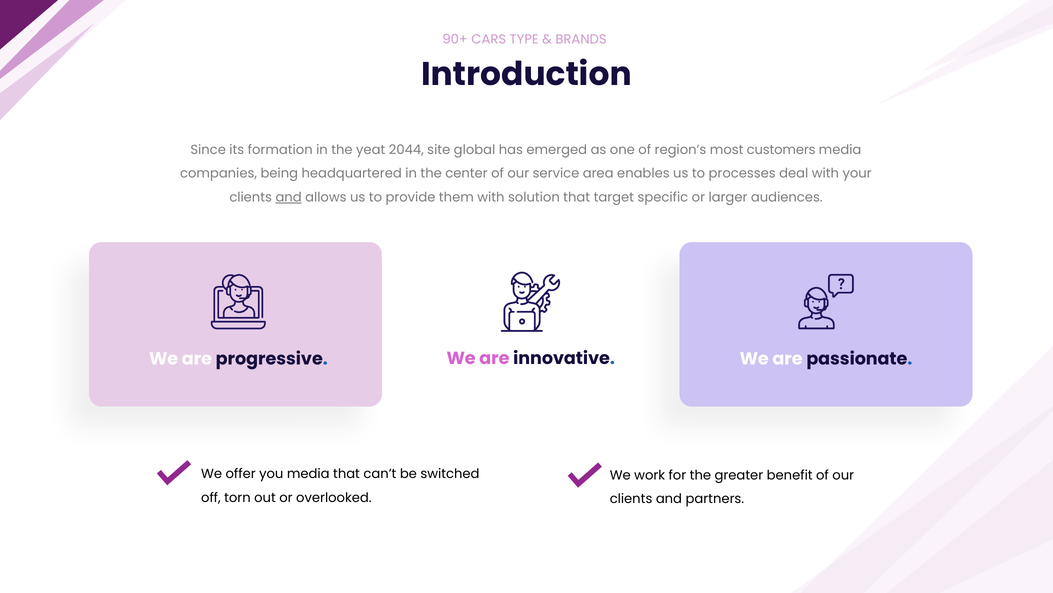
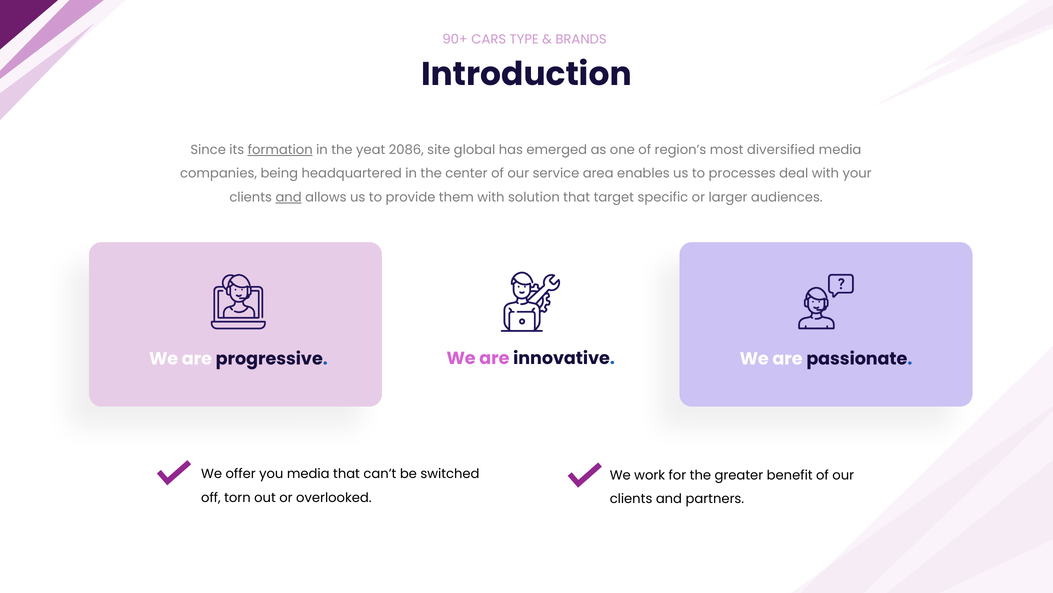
formation underline: none -> present
2044: 2044 -> 2086
customers: customers -> diversified
